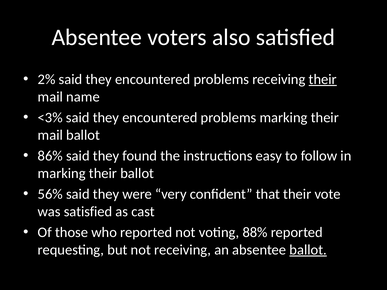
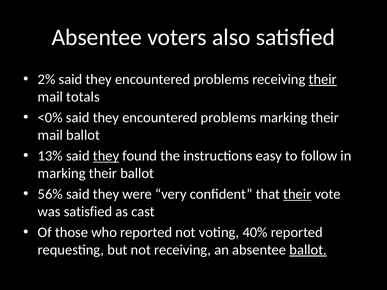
name: name -> totals
<3%: <3% -> <0%
86%: 86% -> 13%
they at (106, 156) underline: none -> present
their at (297, 194) underline: none -> present
88%: 88% -> 40%
